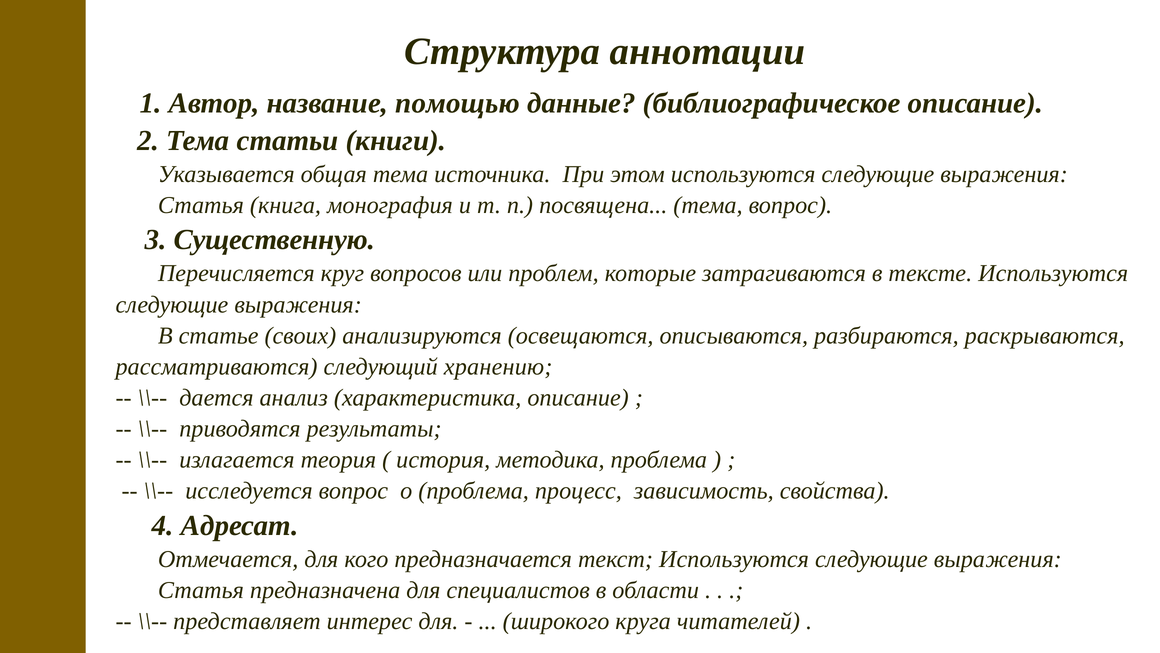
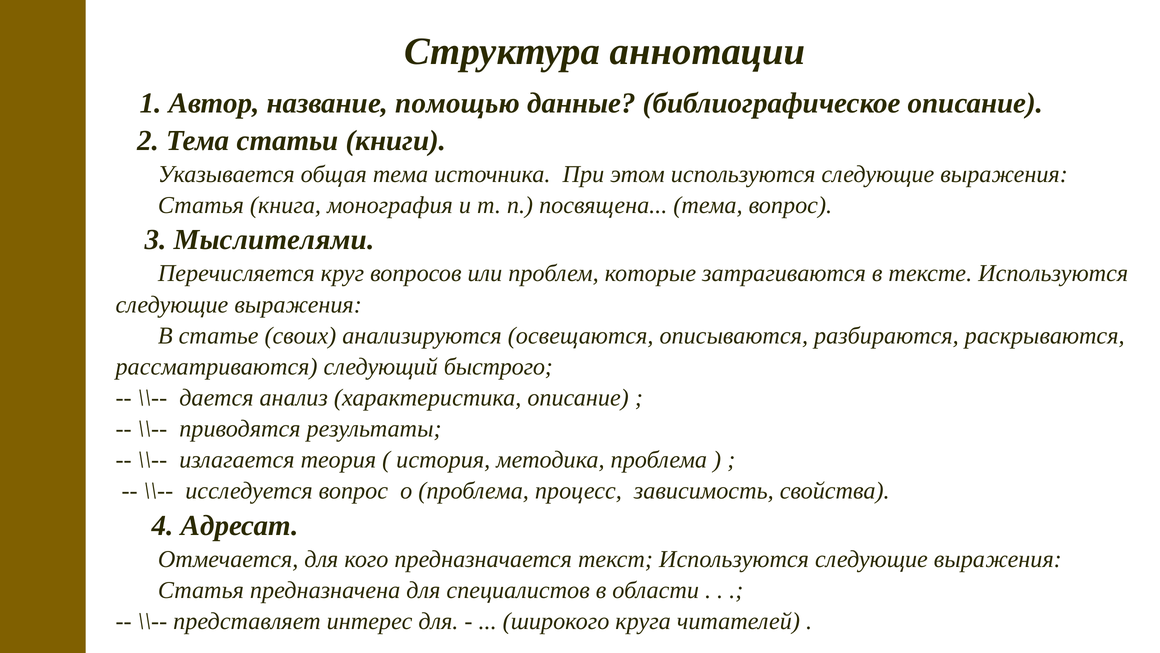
Существенную: Существенную -> Мыслителями
хранению: хранению -> быстрого
